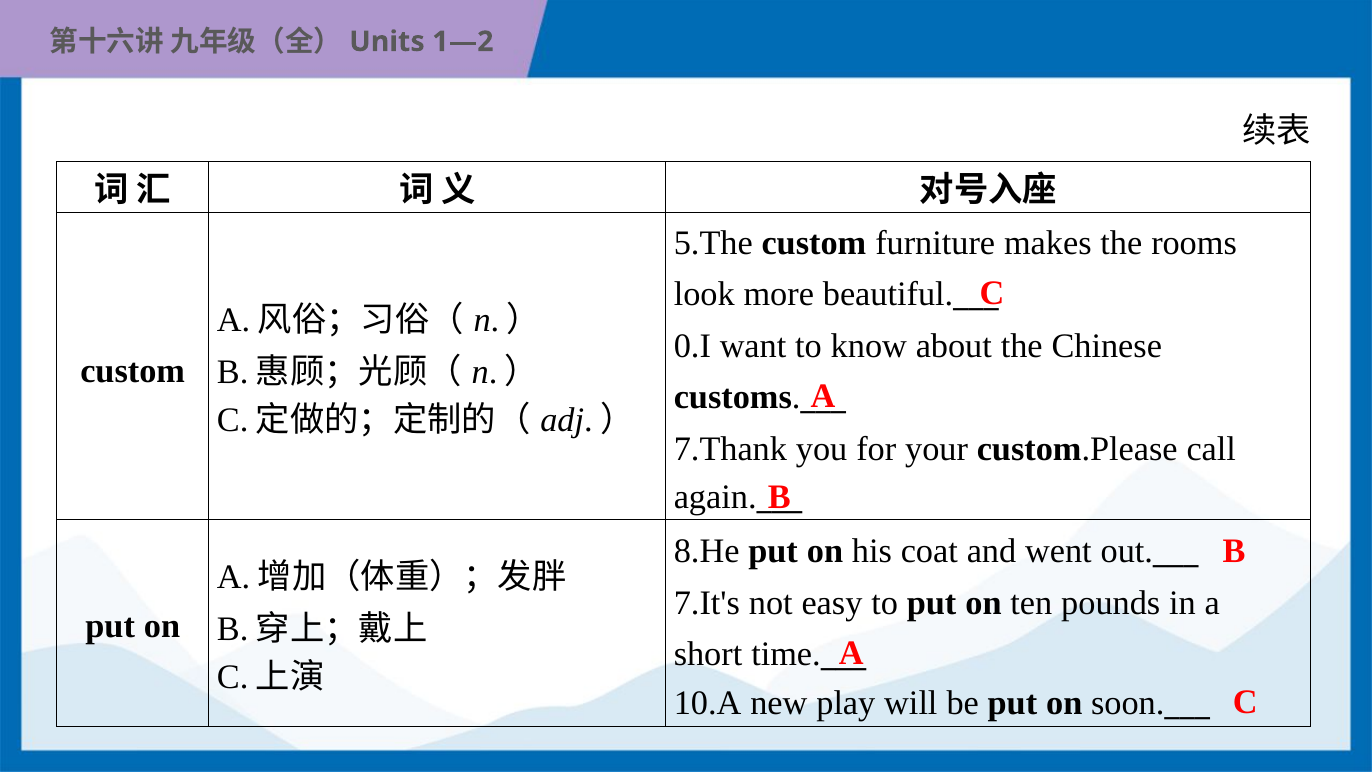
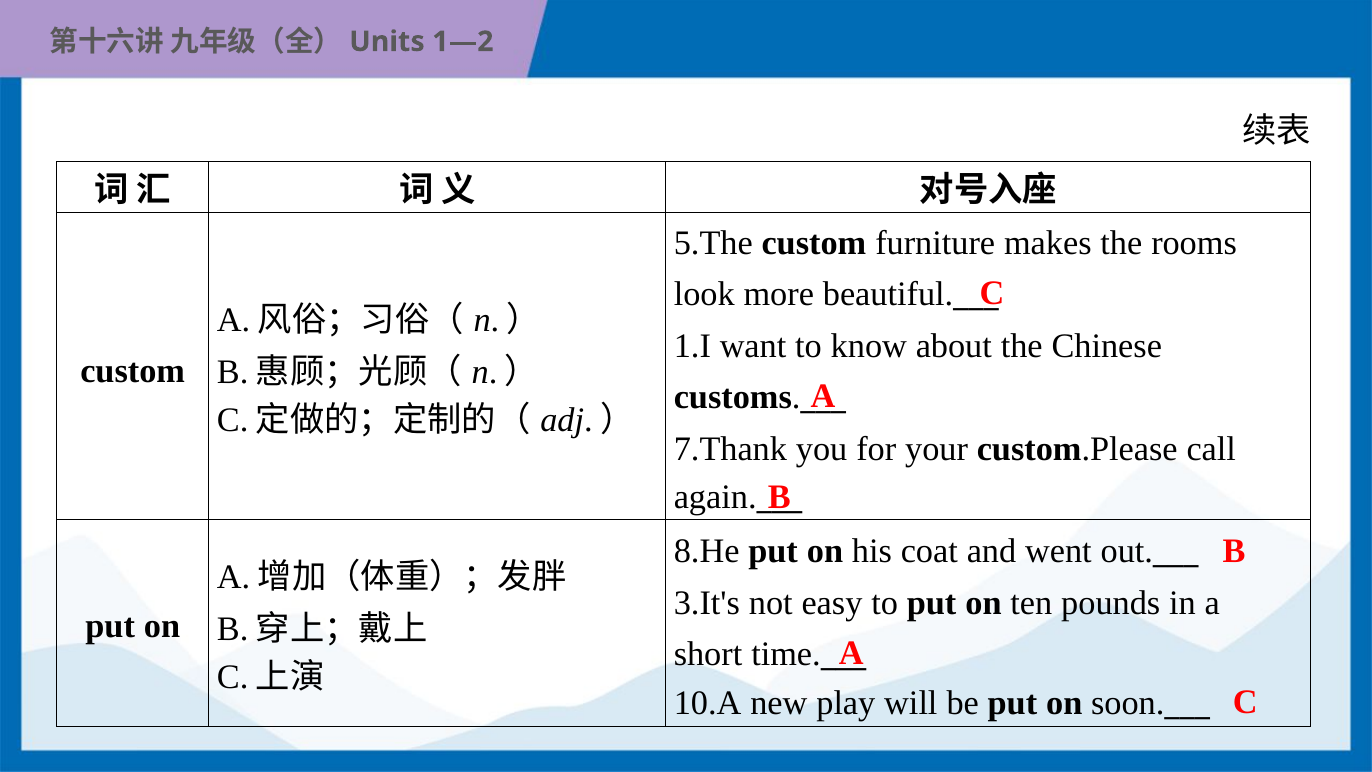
0.I: 0.I -> 1.I
7.It's: 7.It's -> 3.It's
